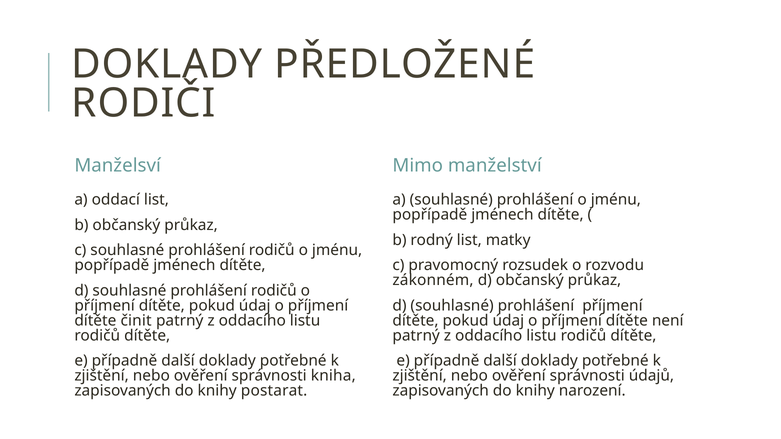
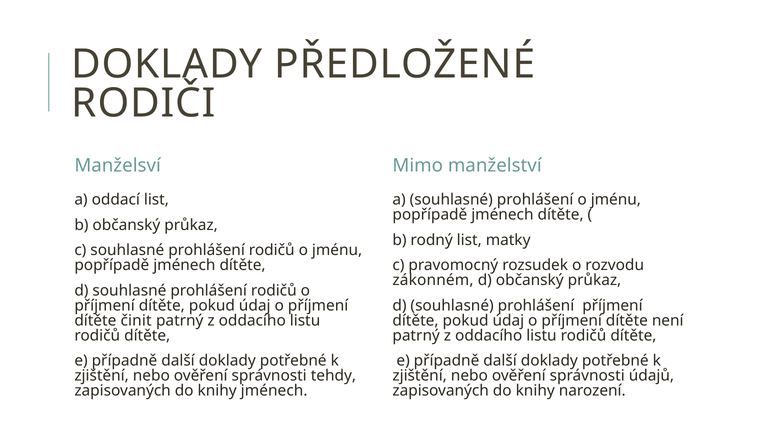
kniha: kniha -> tehdy
knihy postarat: postarat -> jménech
